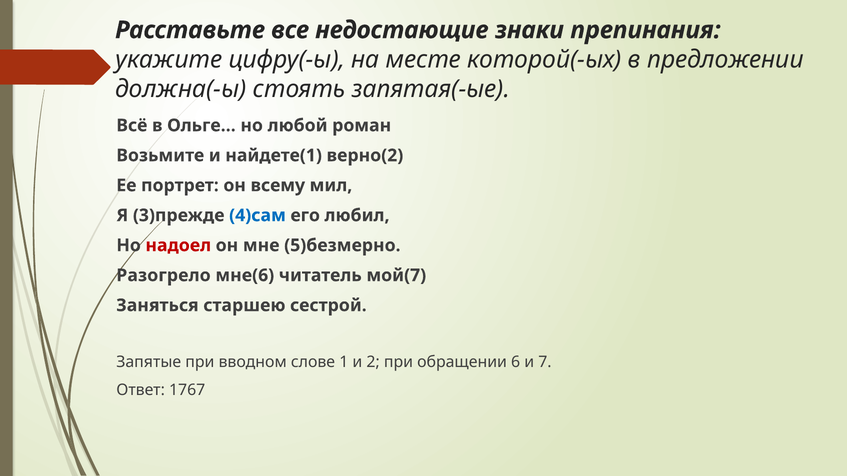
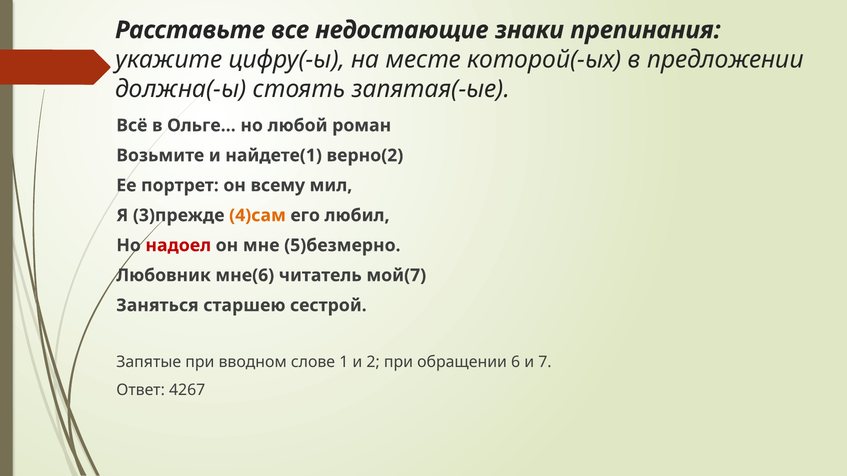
4)сам colour: blue -> orange
Разогрело: Разогрело -> Любовник
1767: 1767 -> 4267
